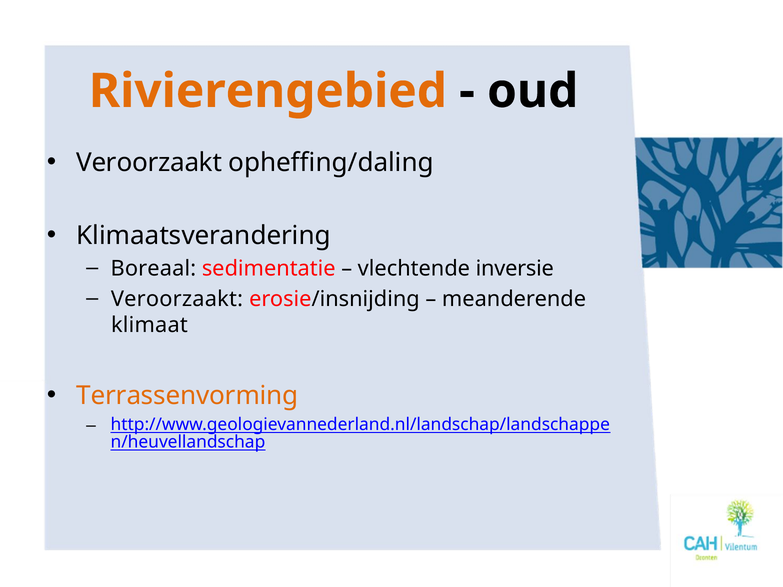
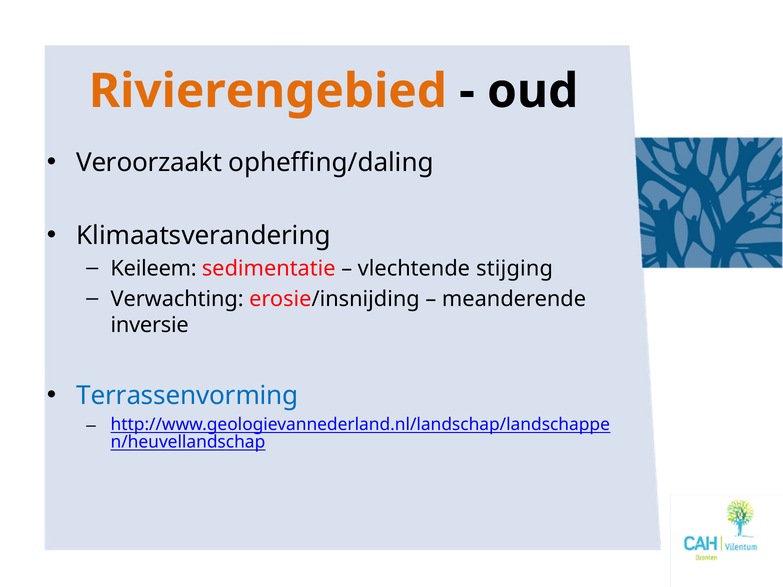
Boreaal: Boreaal -> Keileem
inversie: inversie -> stijging
Veroorzaakt at (177, 299): Veroorzaakt -> Verwachting
klimaat: klimaat -> inversie
Terrassenvorming colour: orange -> blue
